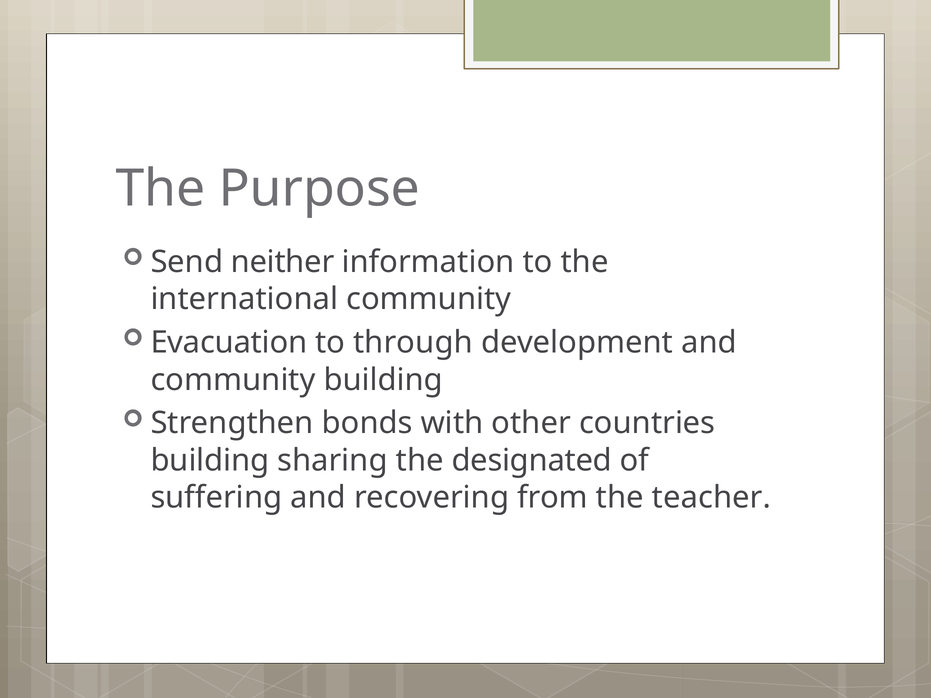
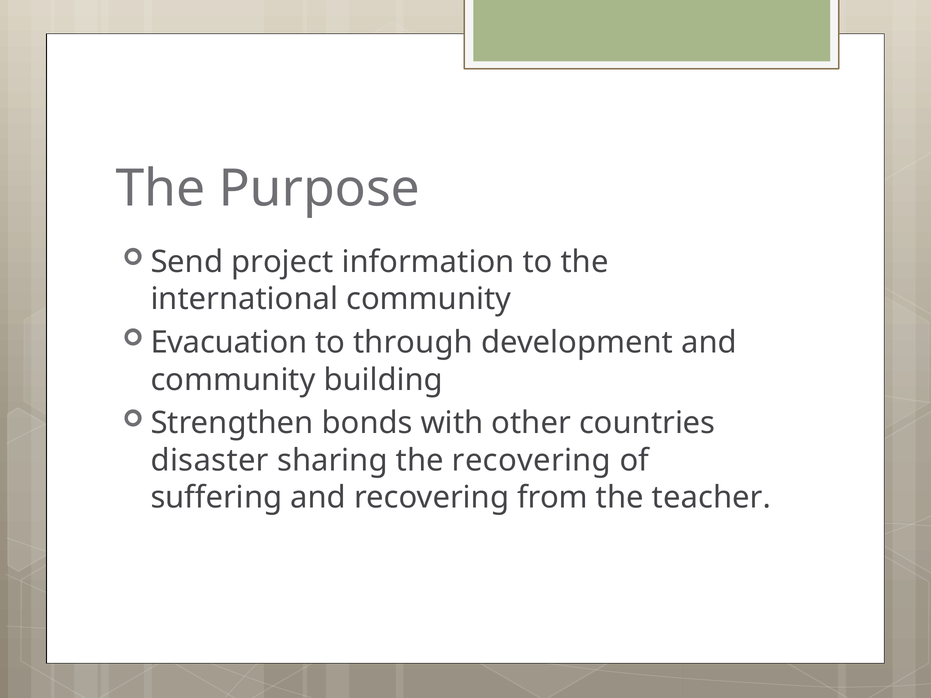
neither: neither -> project
building at (210, 461): building -> disaster
the designated: designated -> recovering
